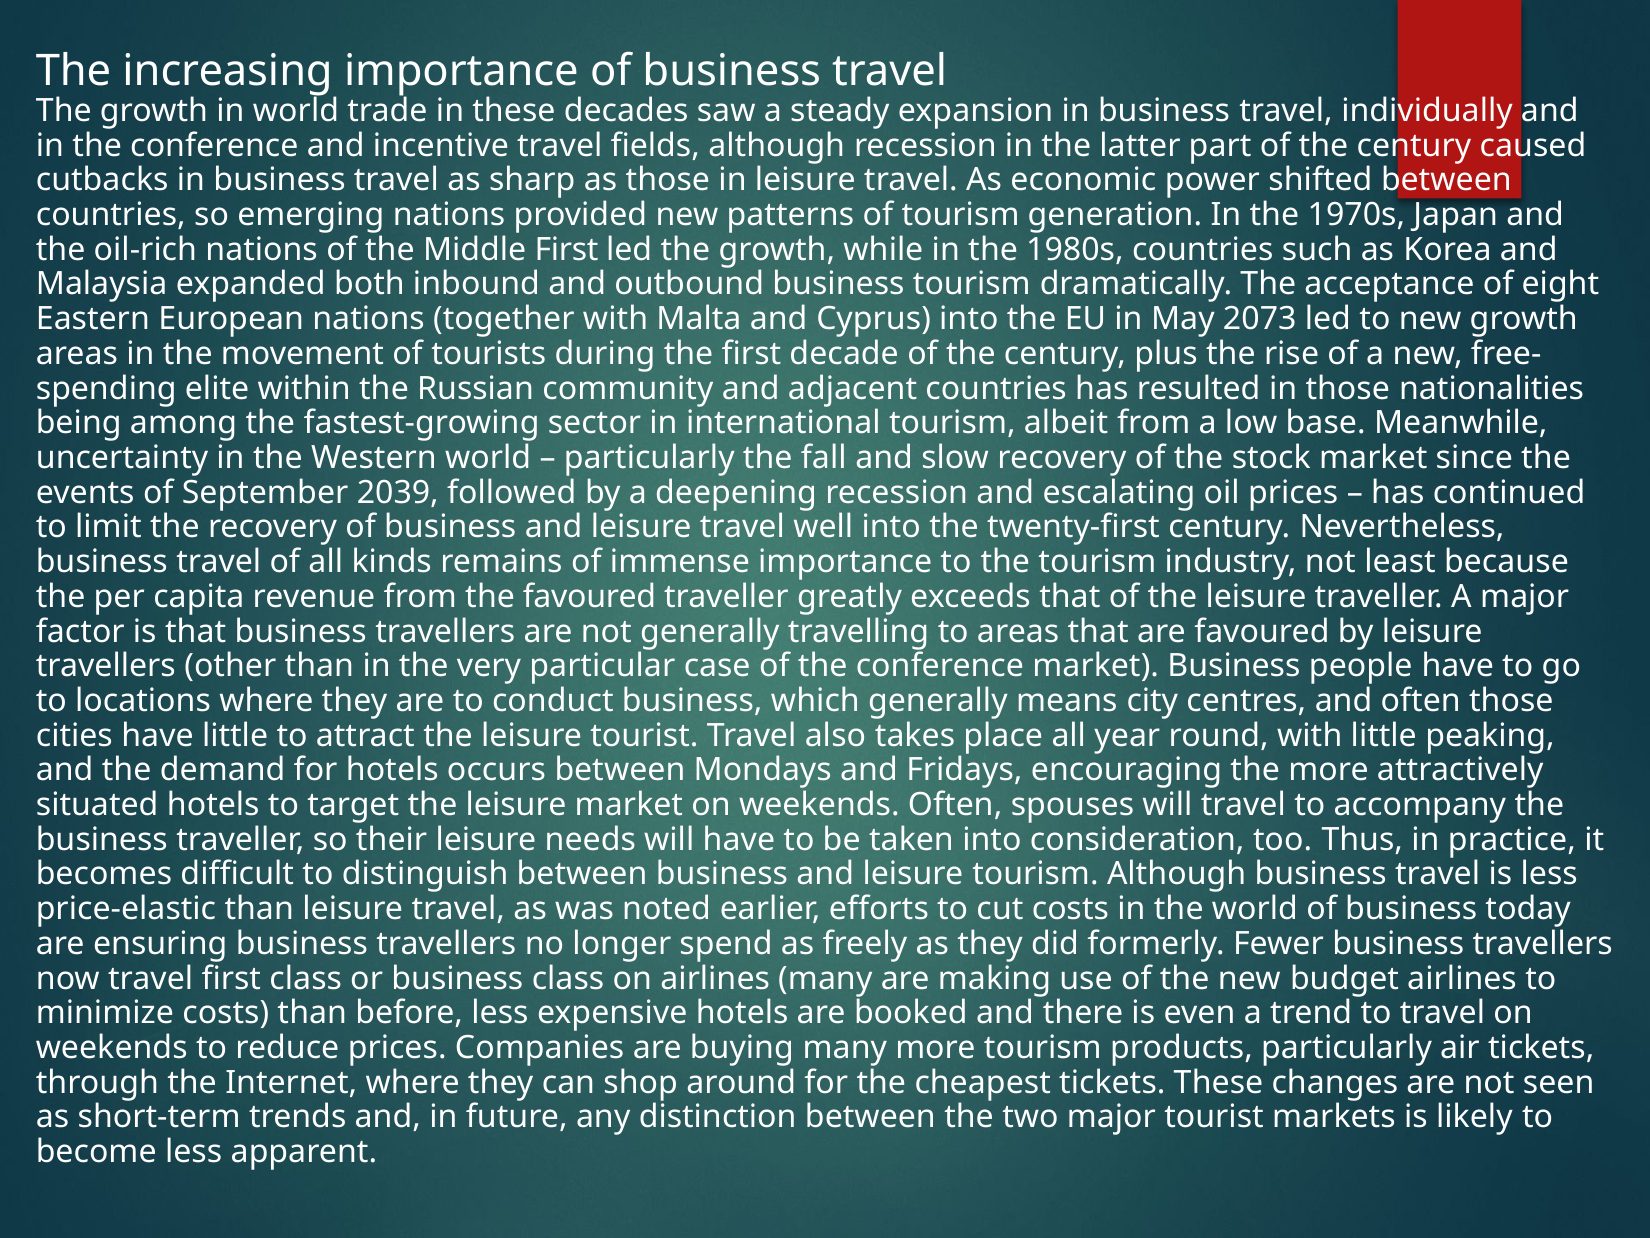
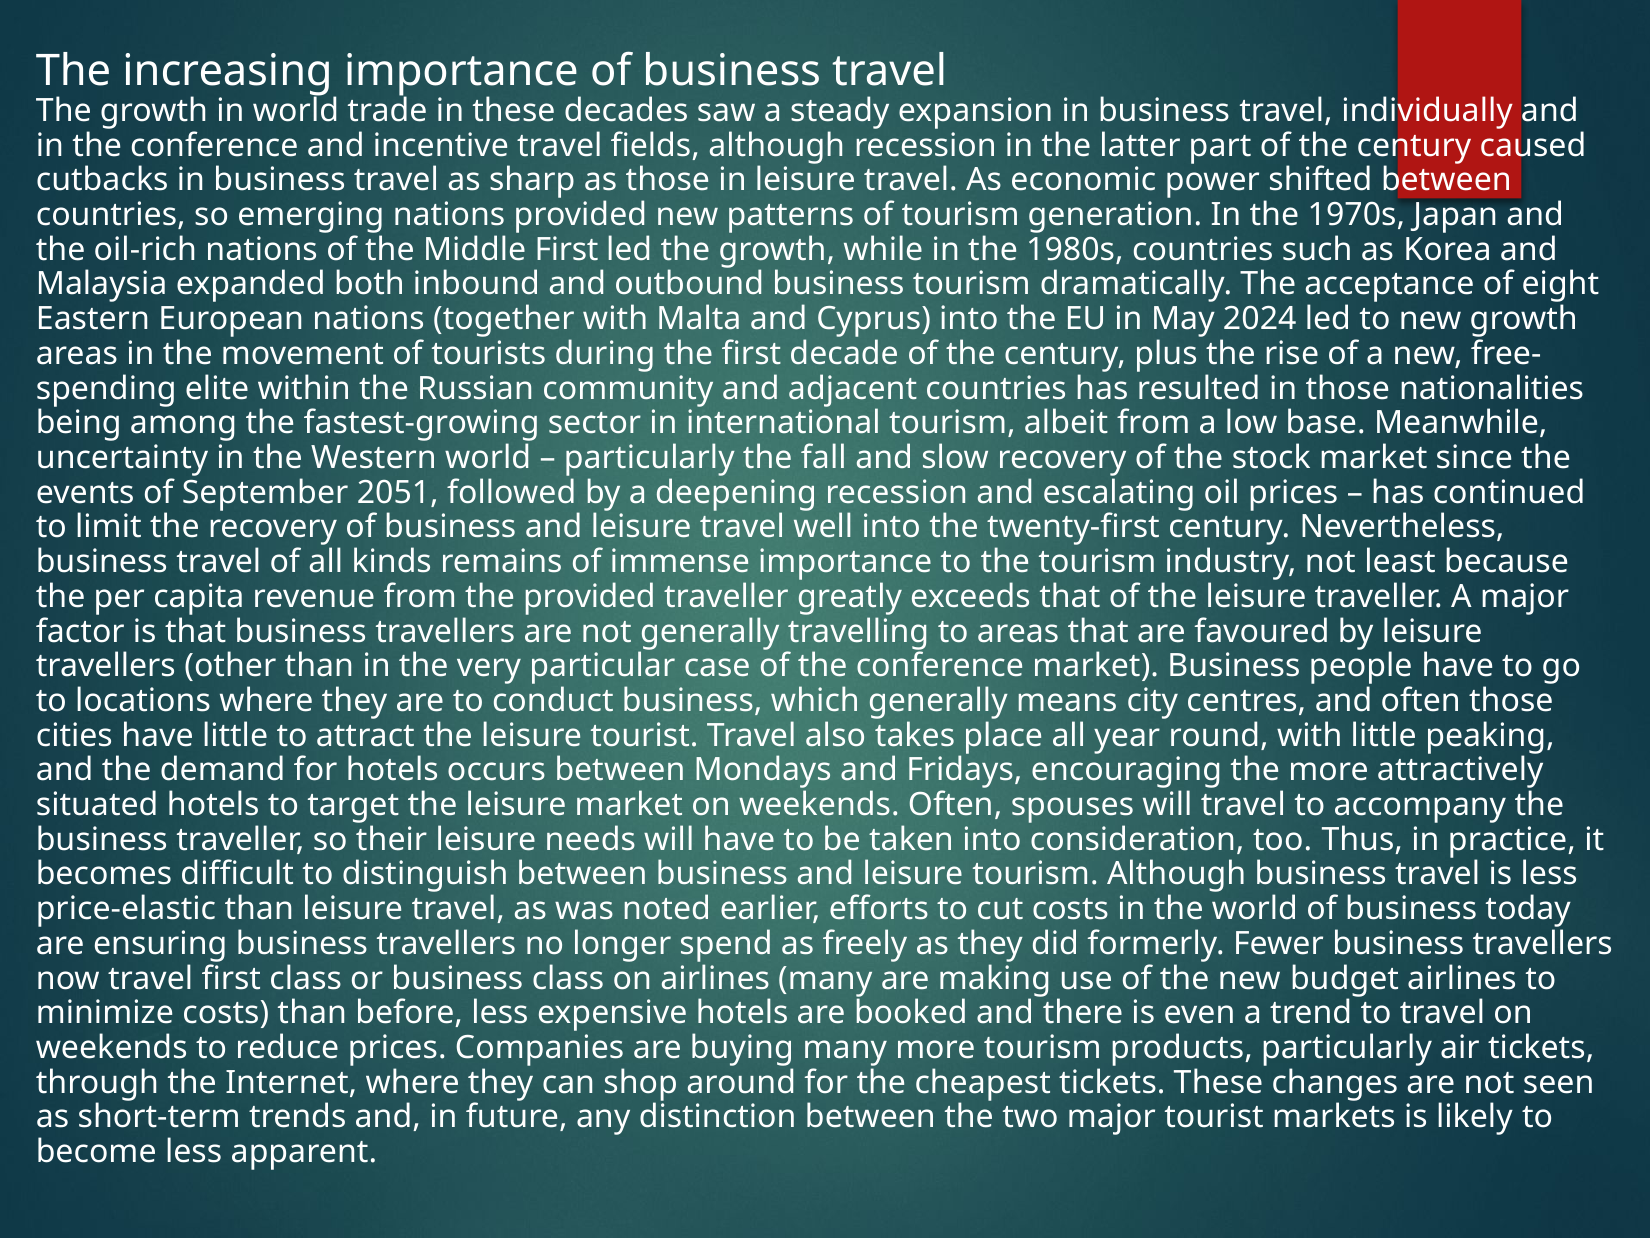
2073: 2073 -> 2024
2039: 2039 -> 2051
the favoured: favoured -> provided
